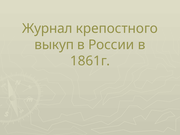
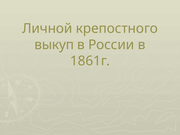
Журнал: Журнал -> Личной
